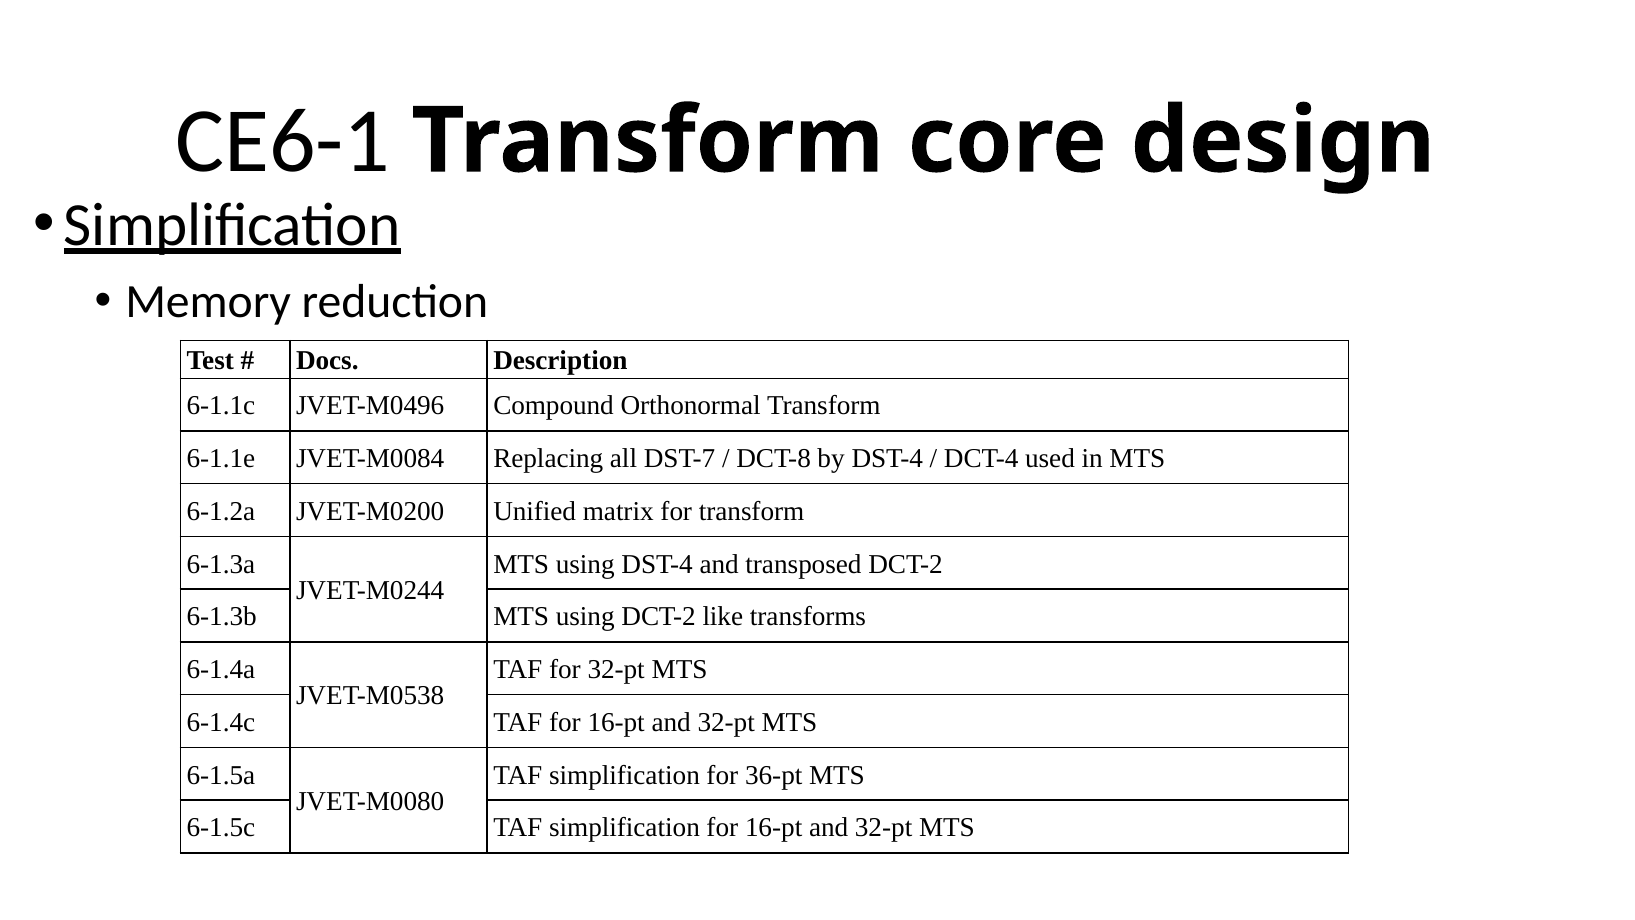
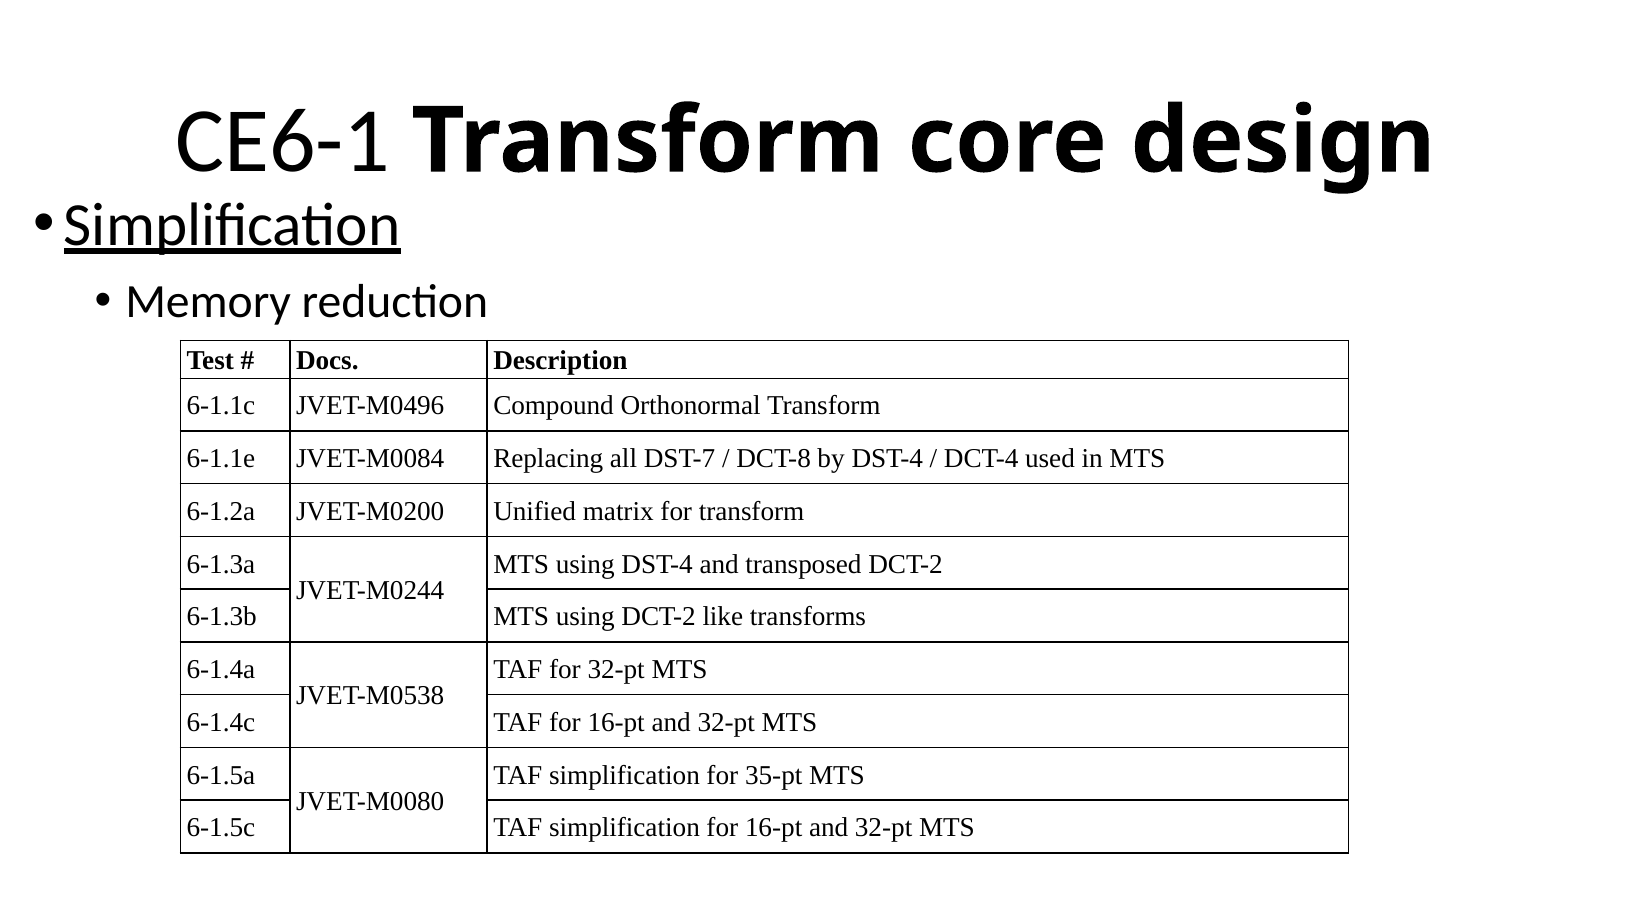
36-pt: 36-pt -> 35-pt
